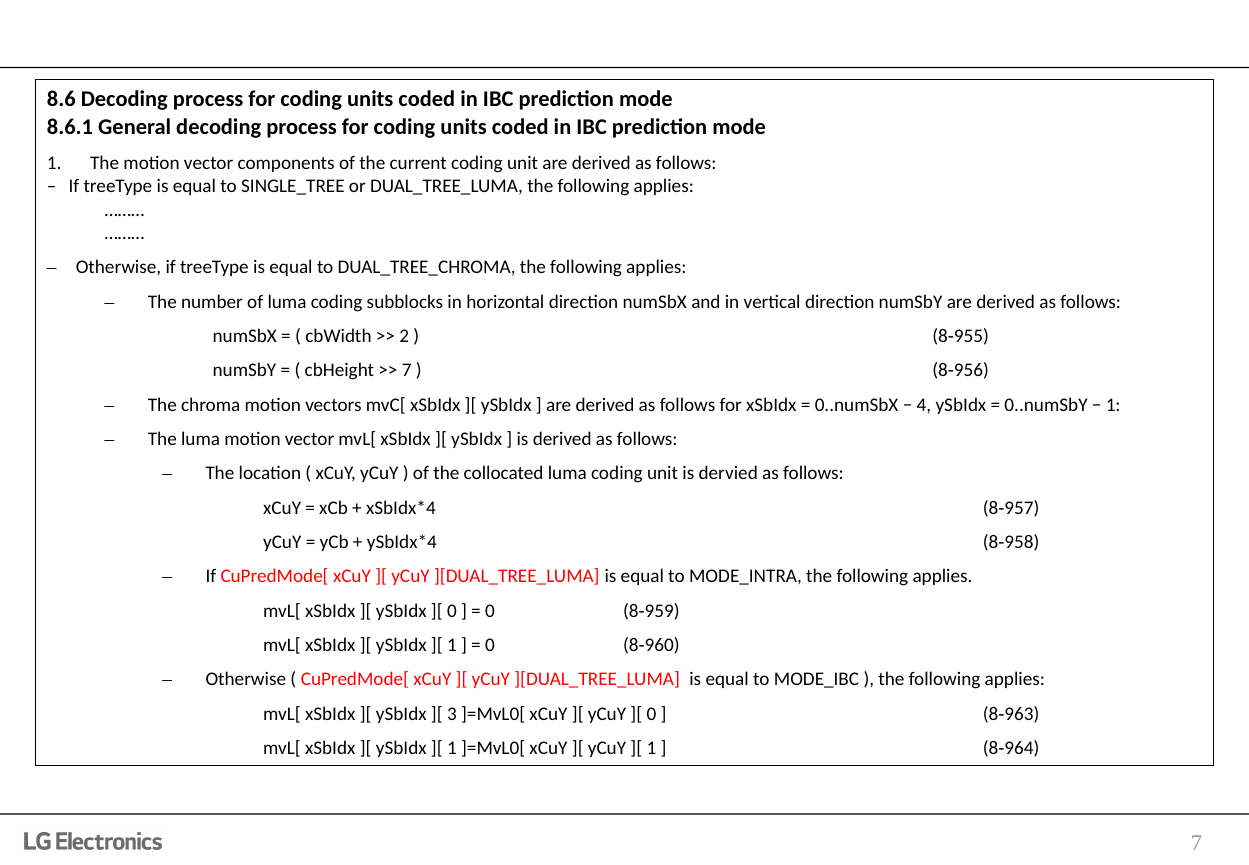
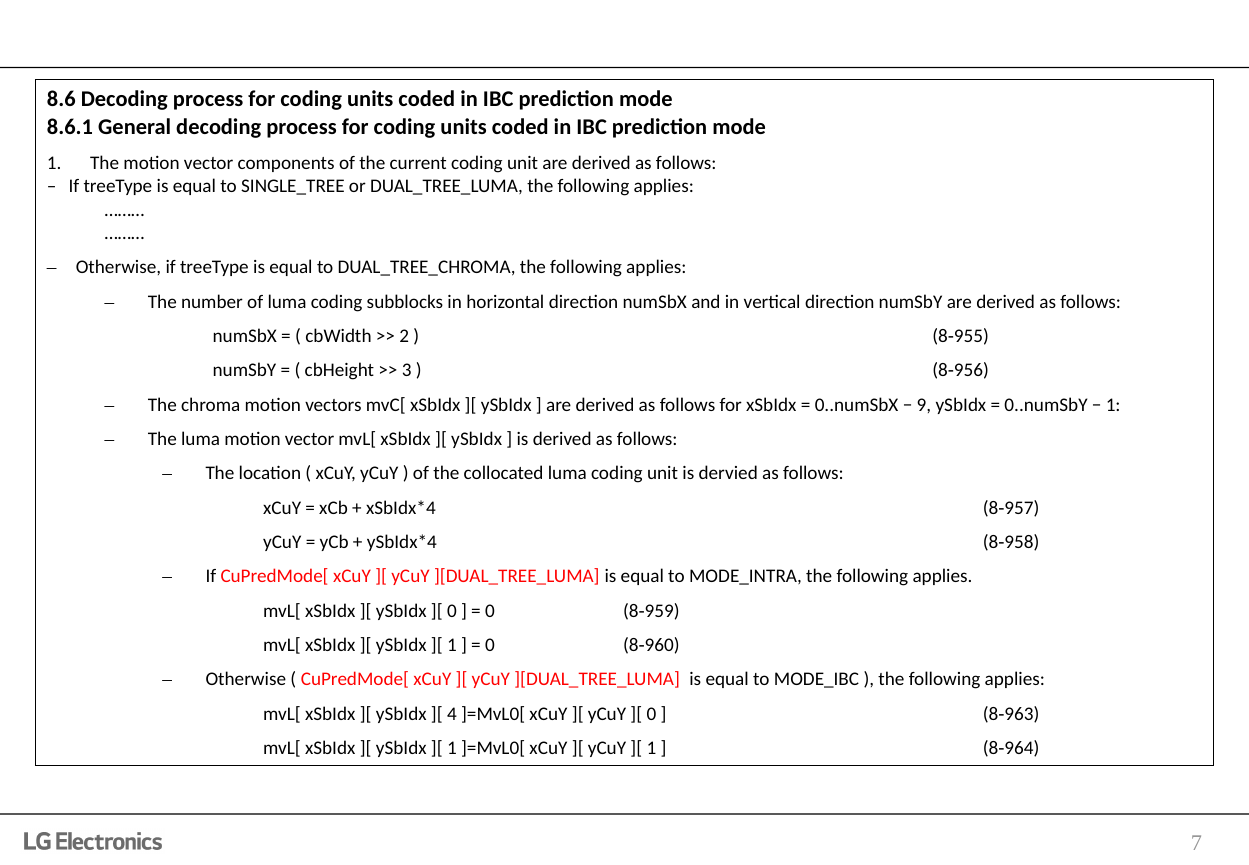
7 at (407, 370): 7 -> 3
4: 4 -> 9
3: 3 -> 4
